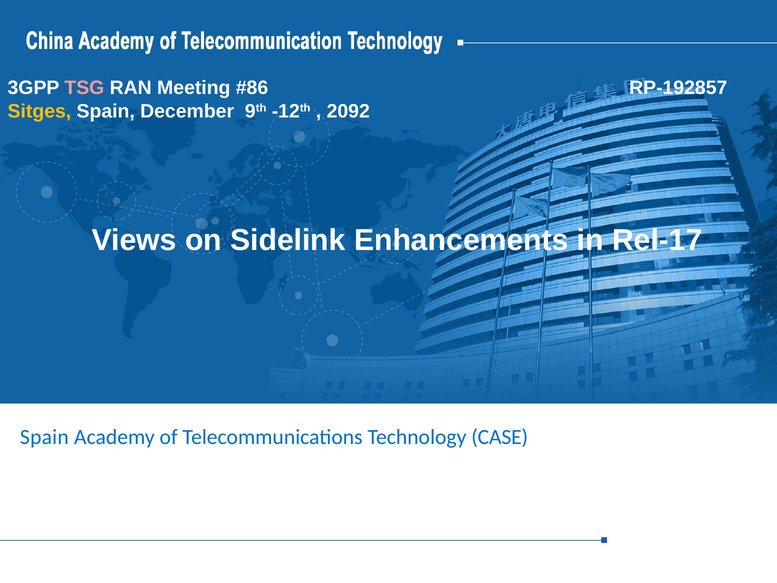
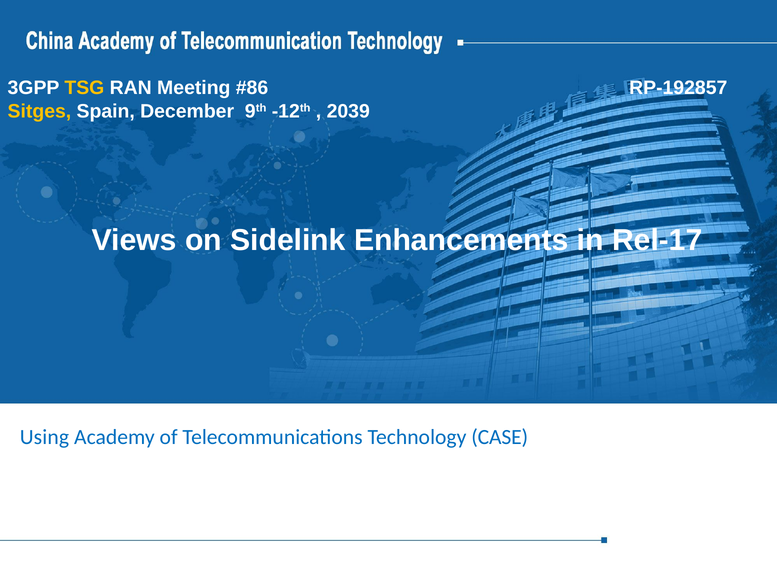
TSG colour: pink -> yellow
2092: 2092 -> 2039
Spain at (44, 437): Spain -> Using
